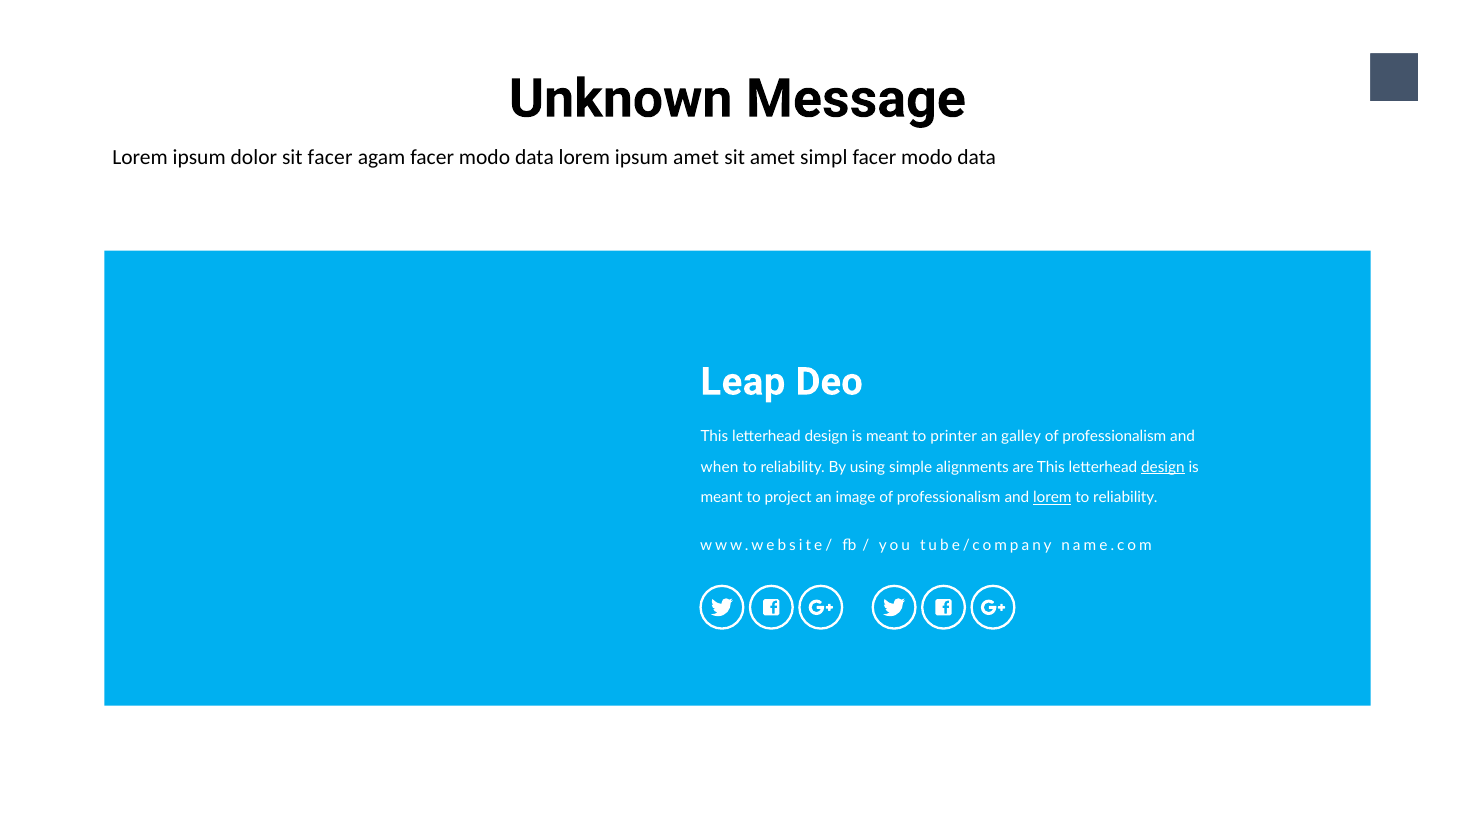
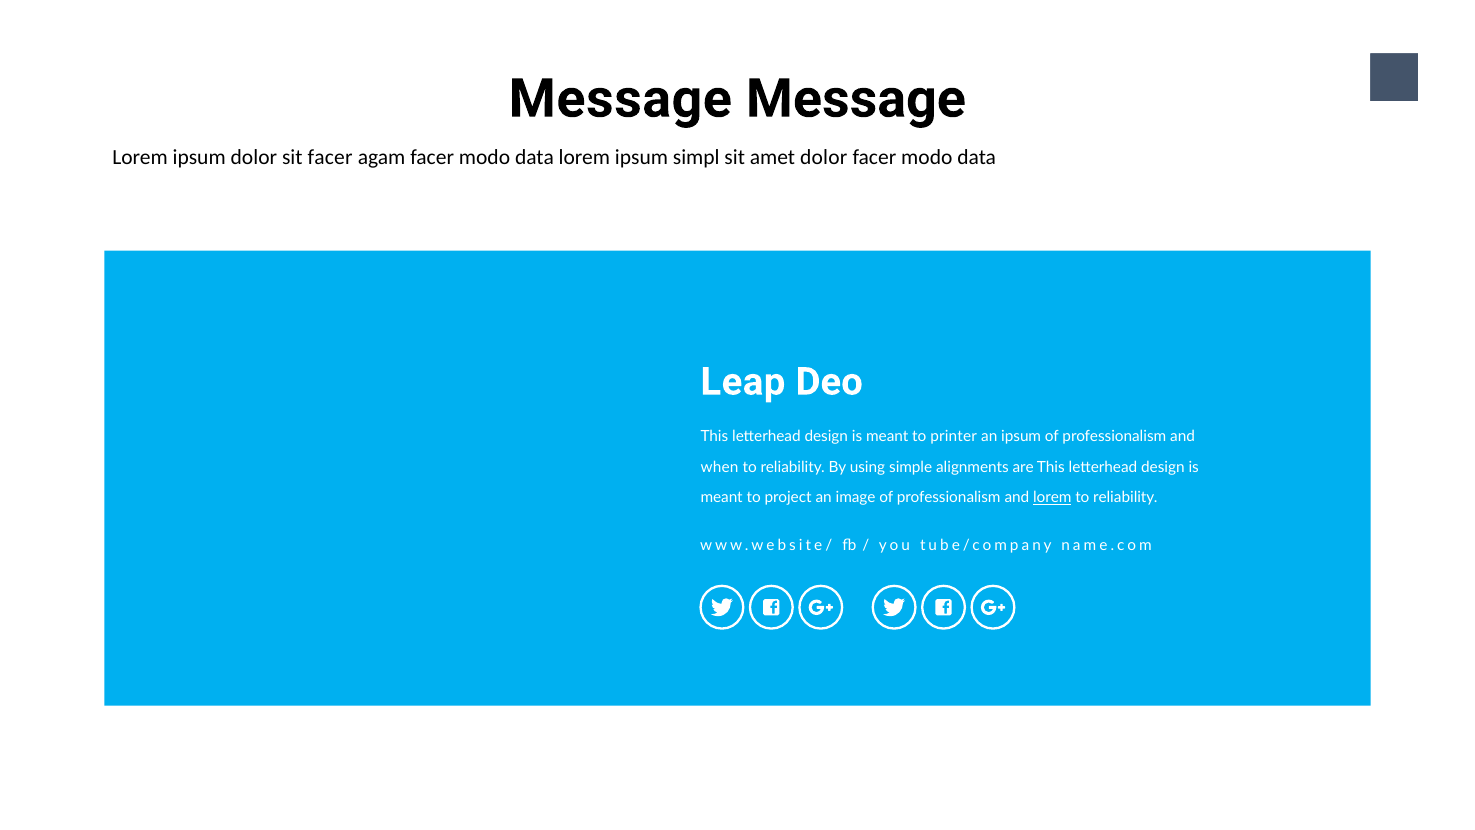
Unknown at (621, 99): Unknown -> Message
ipsum amet: amet -> simpl
amet simpl: simpl -> dolor
an galley: galley -> ipsum
design at (1163, 467) underline: present -> none
